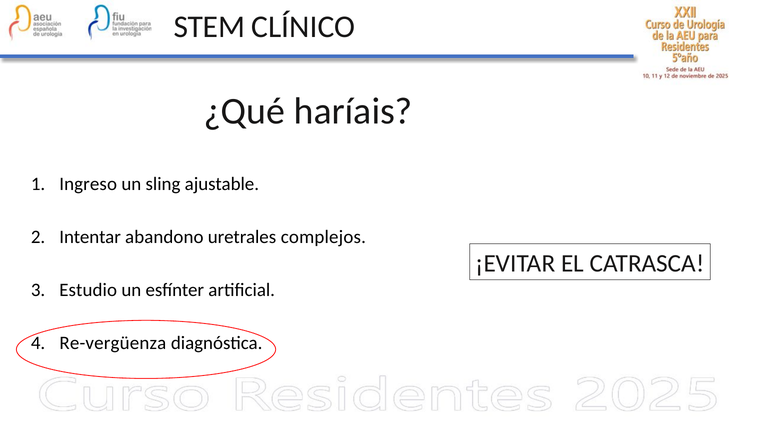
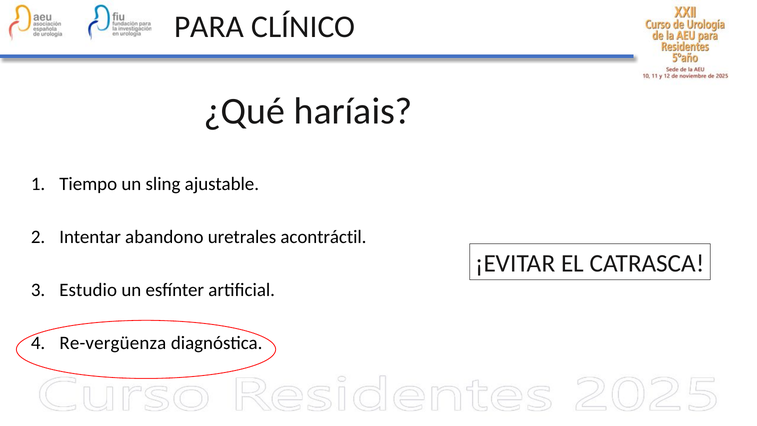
STEM: STEM -> PARA
Ingreso: Ingreso -> Tiempo
complejos: complejos -> acontráctil
